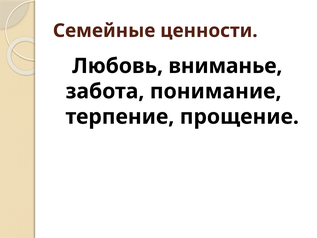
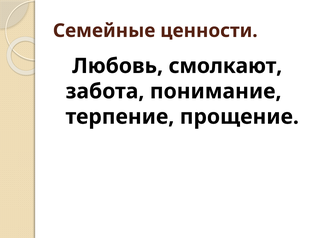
вниманье: вниманье -> смолкают
